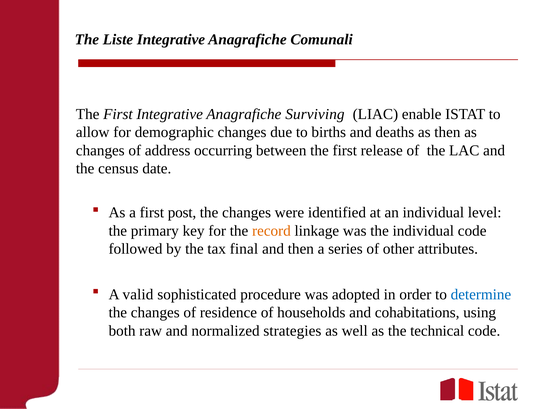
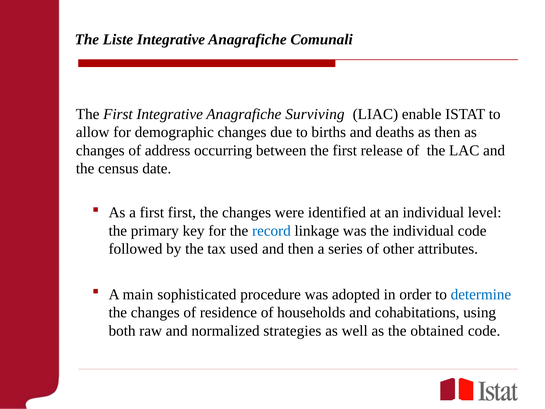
first post: post -> first
record colour: orange -> blue
final: final -> used
valid: valid -> main
technical: technical -> obtained
